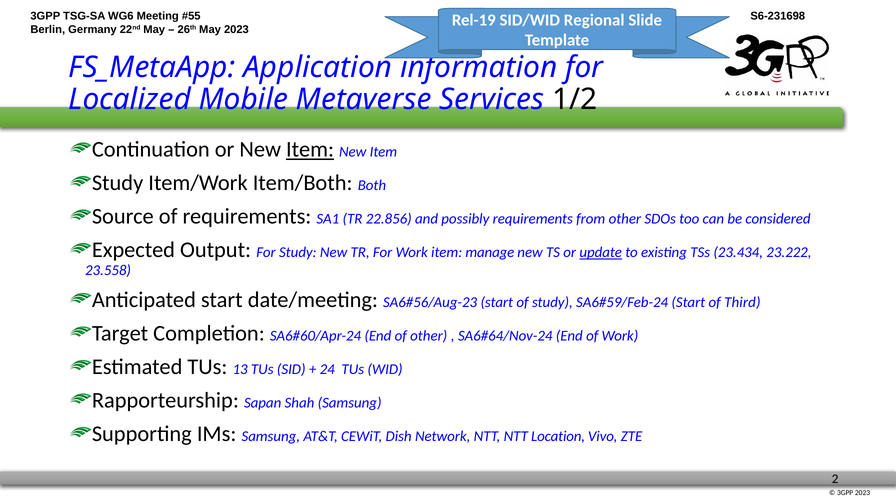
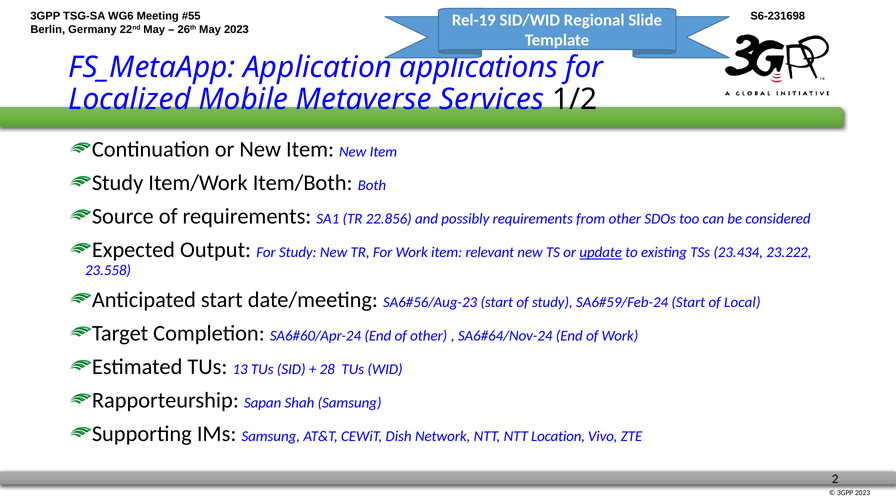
information: information -> applications
Item at (310, 149) underline: present -> none
manage: manage -> relevant
Third: Third -> Local
24: 24 -> 28
